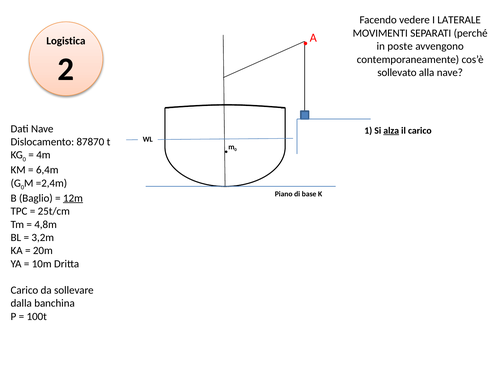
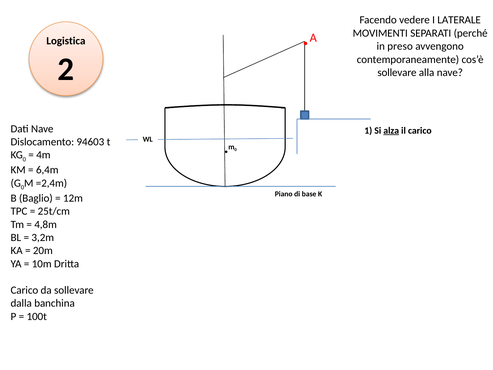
poste: poste -> preso
sollevato at (397, 72): sollevato -> sollevare
87870: 87870 -> 94603
12m underline: present -> none
